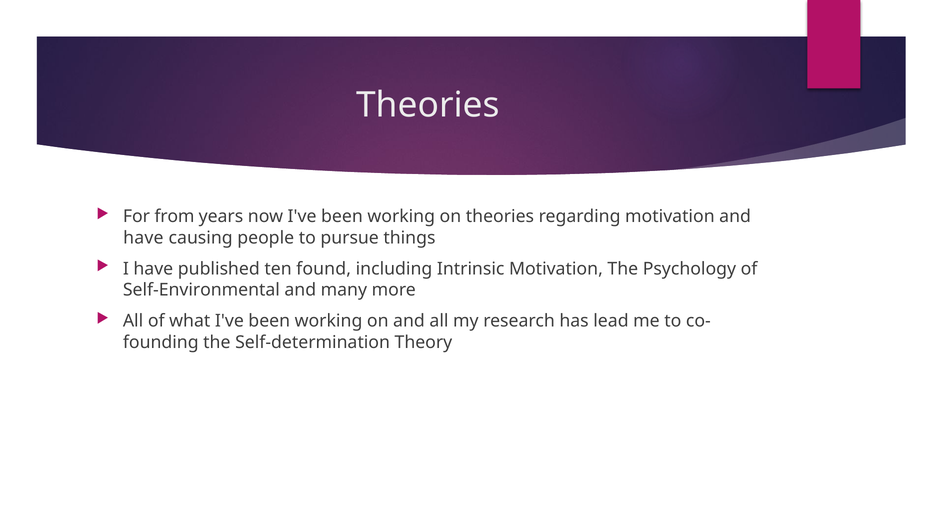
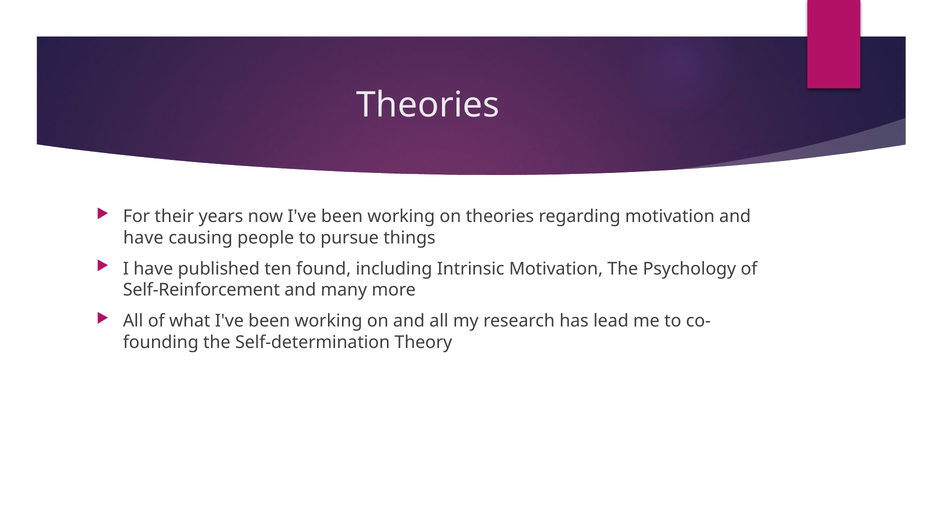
from: from -> their
Self-Environmental: Self-Environmental -> Self-Reinforcement
